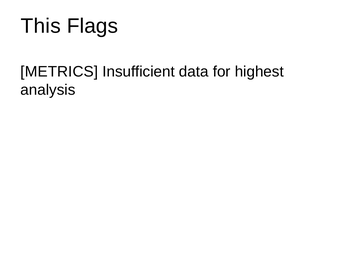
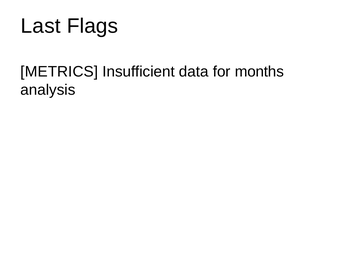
This: This -> Last
highest: highest -> months
